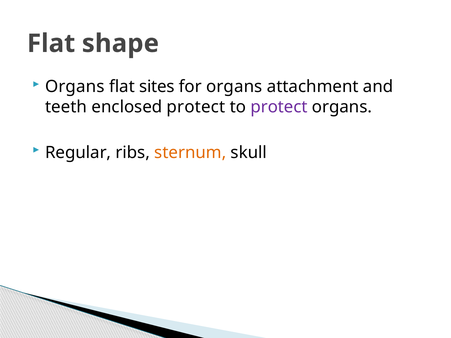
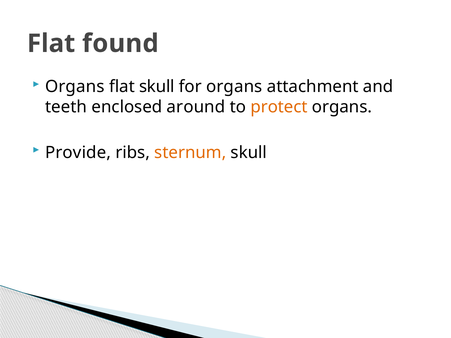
shape: shape -> found
flat sites: sites -> skull
enclosed protect: protect -> around
protect at (279, 107) colour: purple -> orange
Regular: Regular -> Provide
